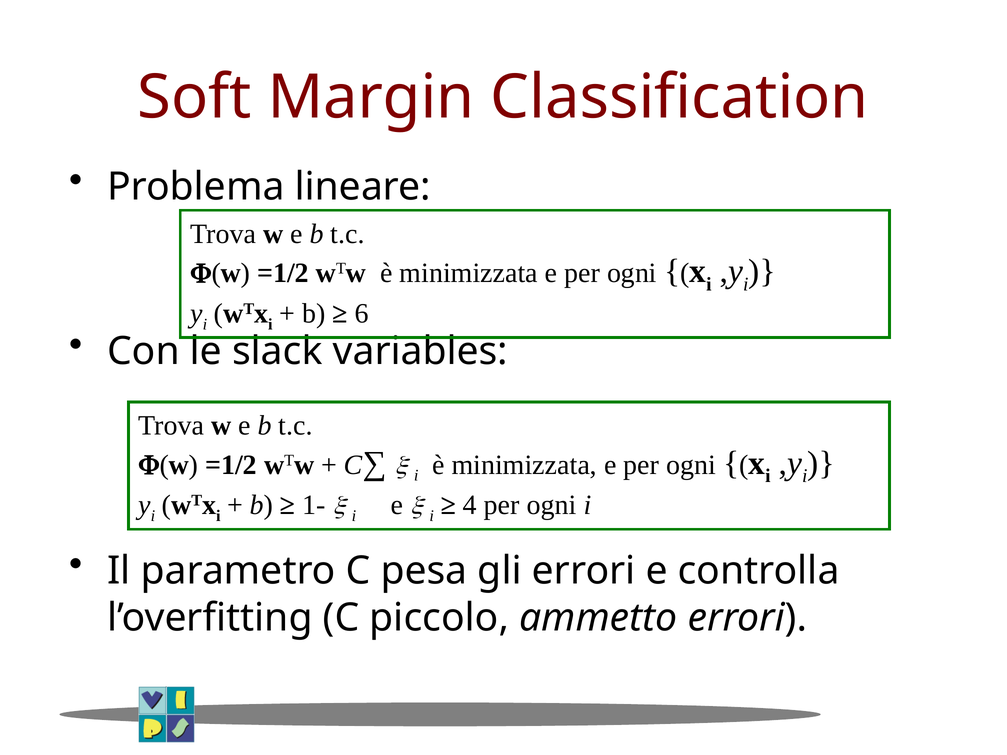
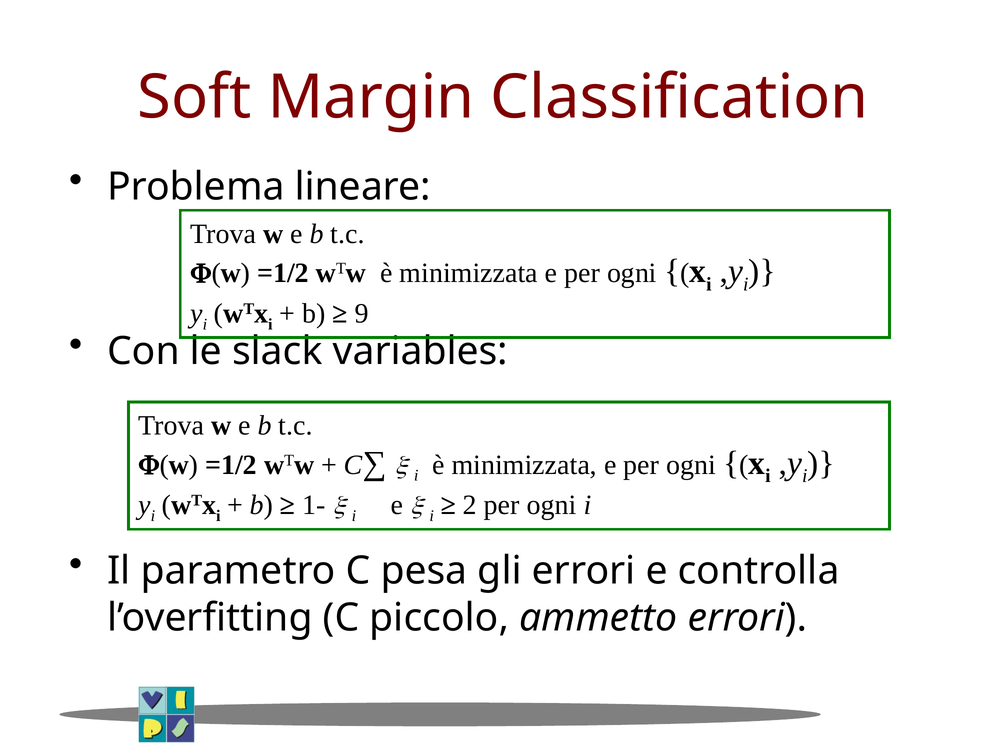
6: 6 -> 9
4: 4 -> 2
